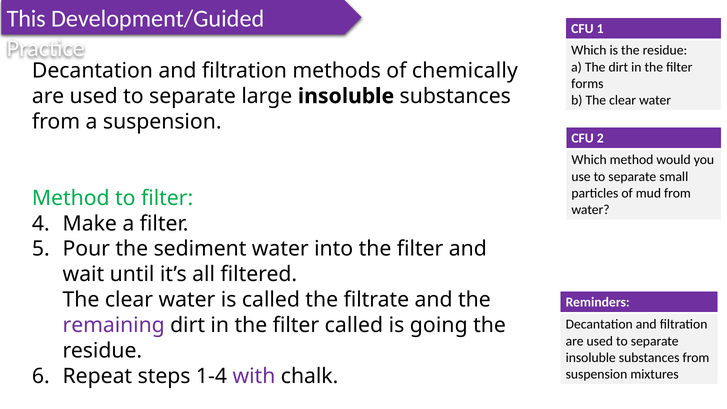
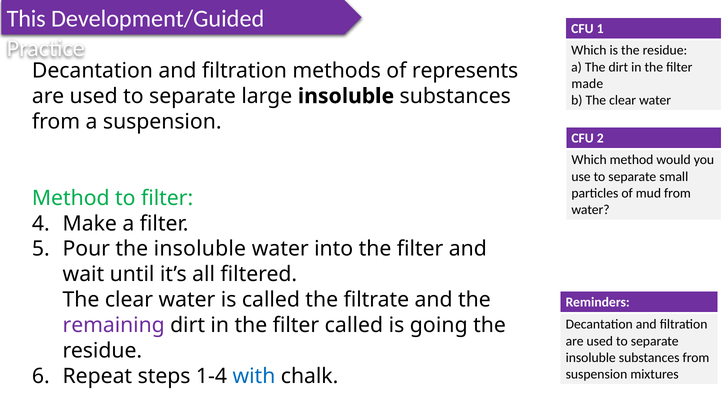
chemically: chemically -> represents
forms: forms -> made
the sediment: sediment -> insoluble
with colour: purple -> blue
